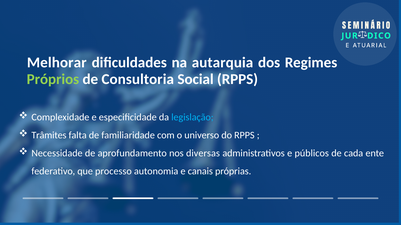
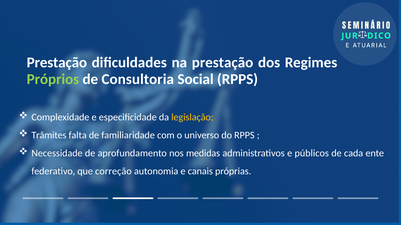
Melhorar at (57, 63): Melhorar -> Prestação
na autarquia: autarquia -> prestação
legislação colour: light blue -> yellow
diversas: diversas -> medidas
processo: processo -> correção
